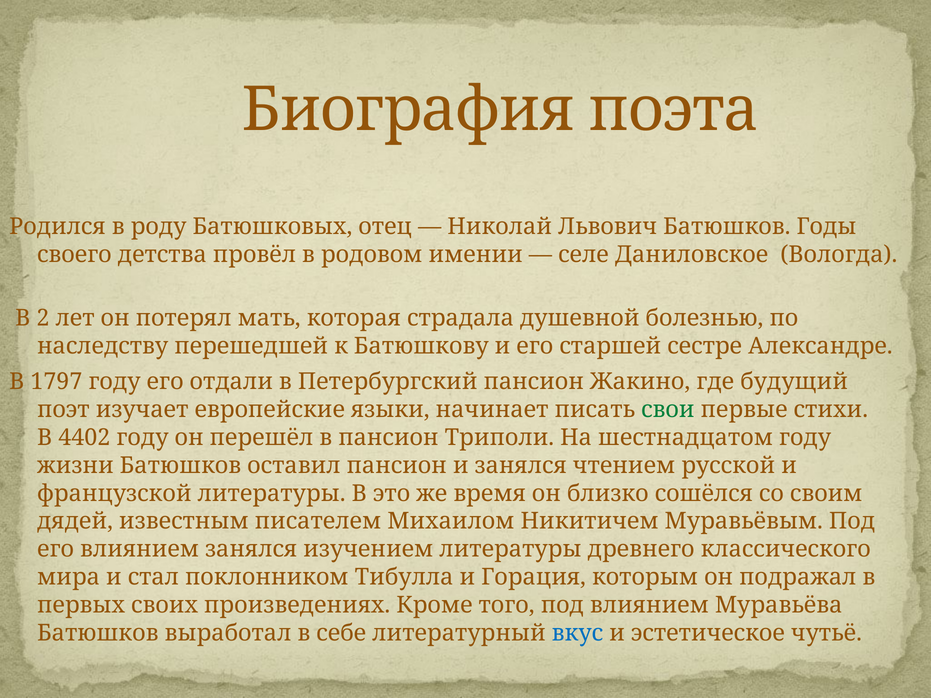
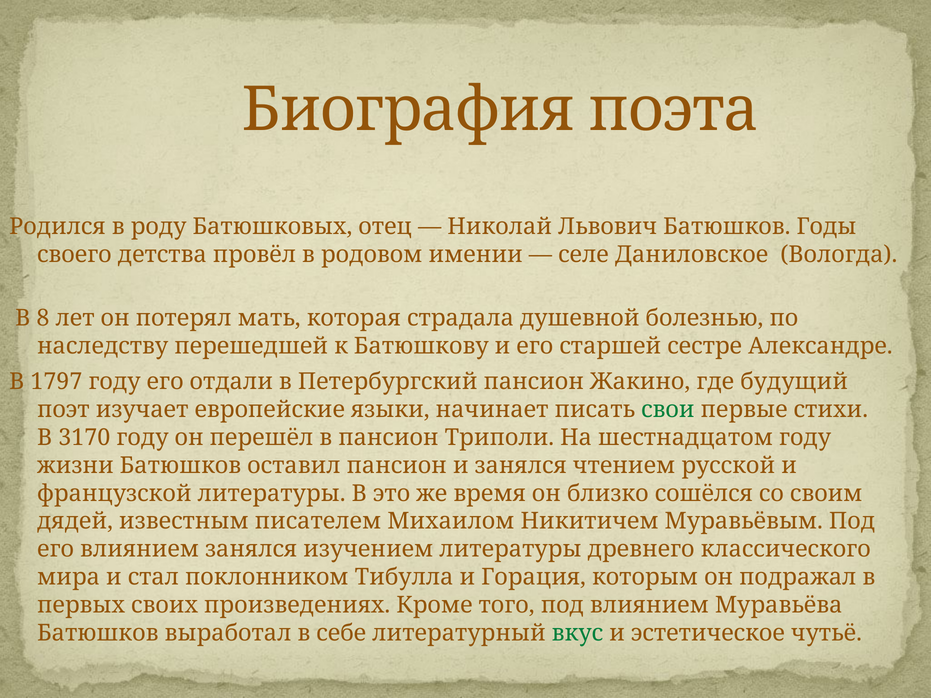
2: 2 -> 8
4402: 4402 -> 3170
вкус colour: blue -> green
